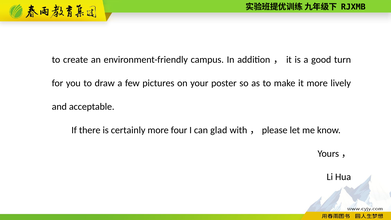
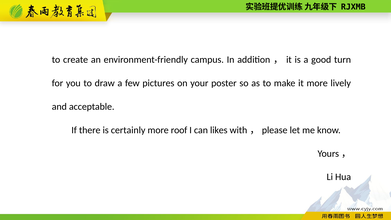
four: four -> roof
glad: glad -> likes
